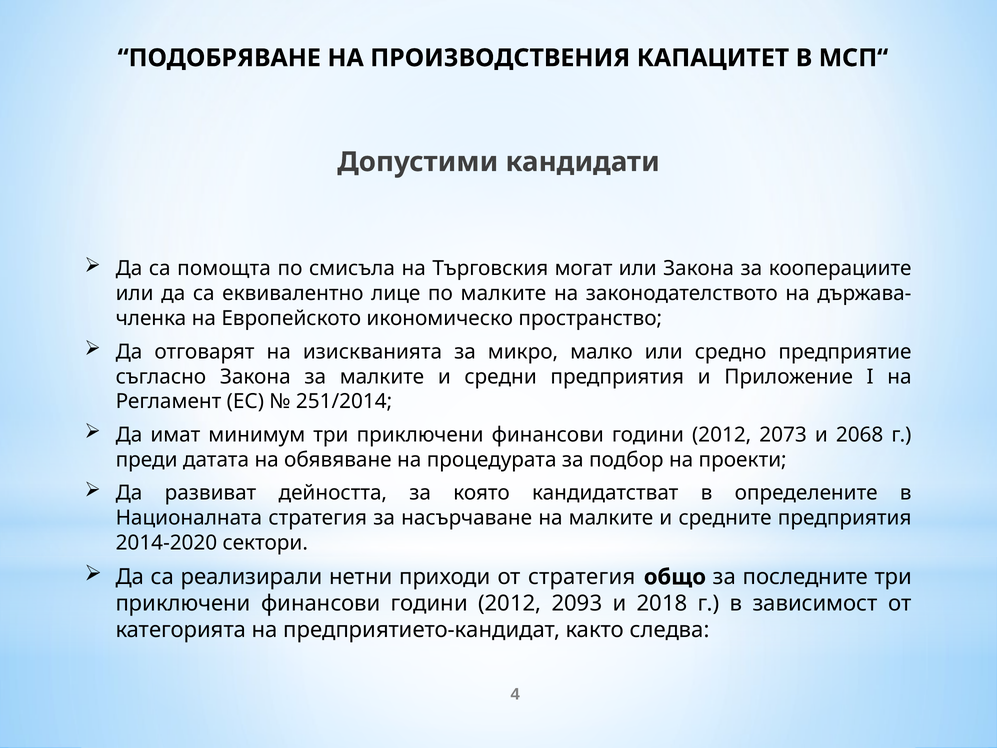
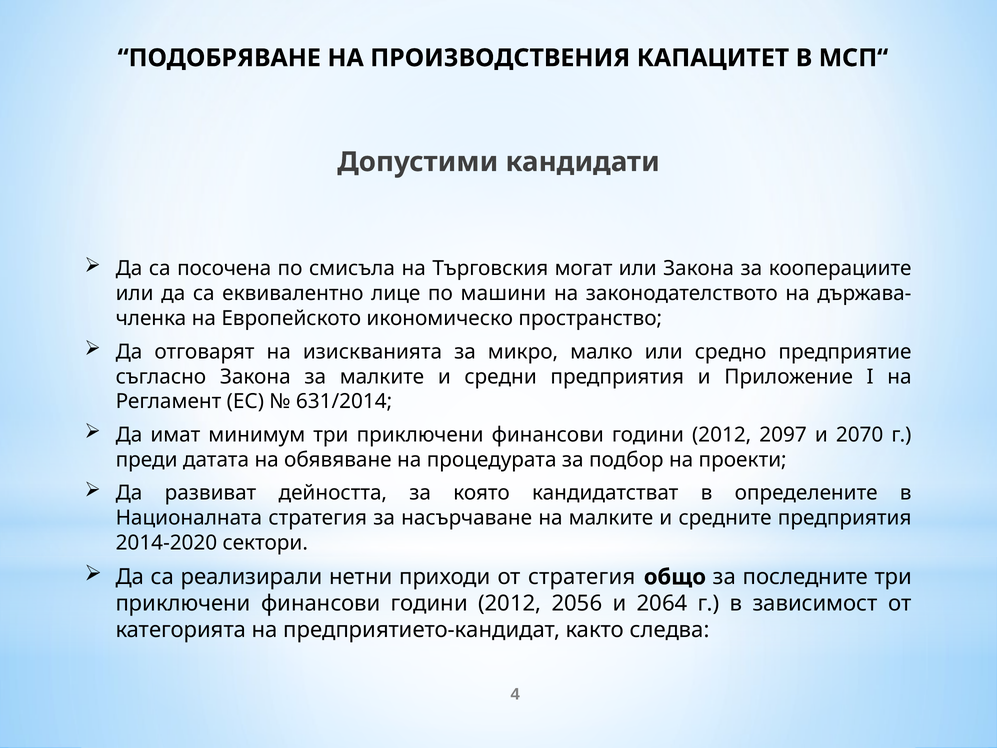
помощта: помощта -> посочена
по малките: малките -> машини
251/2014: 251/2014 -> 631/2014
2073: 2073 -> 2097
2068: 2068 -> 2070
2093: 2093 -> 2056
2018: 2018 -> 2064
